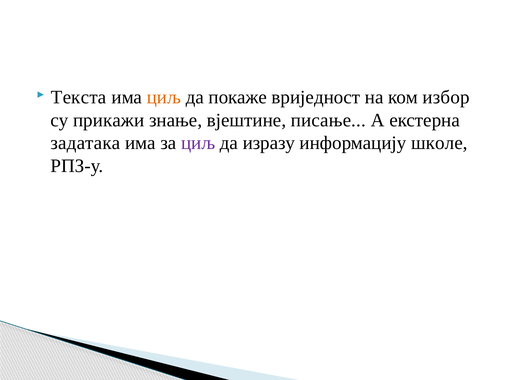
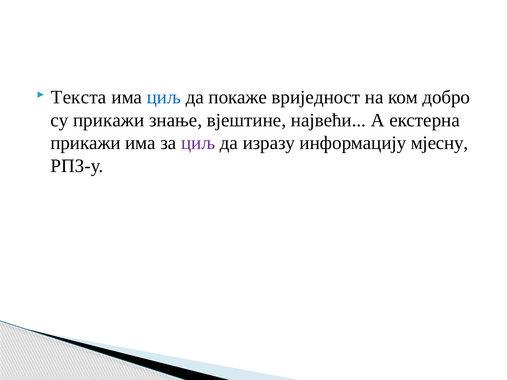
циљ at (164, 97) colour: orange -> blue
избор: избор -> добро
писање: писање -> највећи
задатака at (85, 143): задатака -> прикажи
школе: школе -> мјесну
